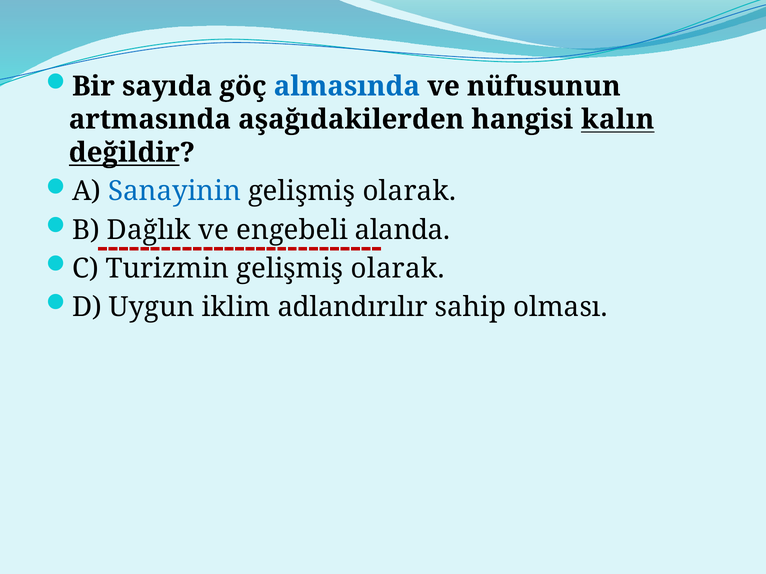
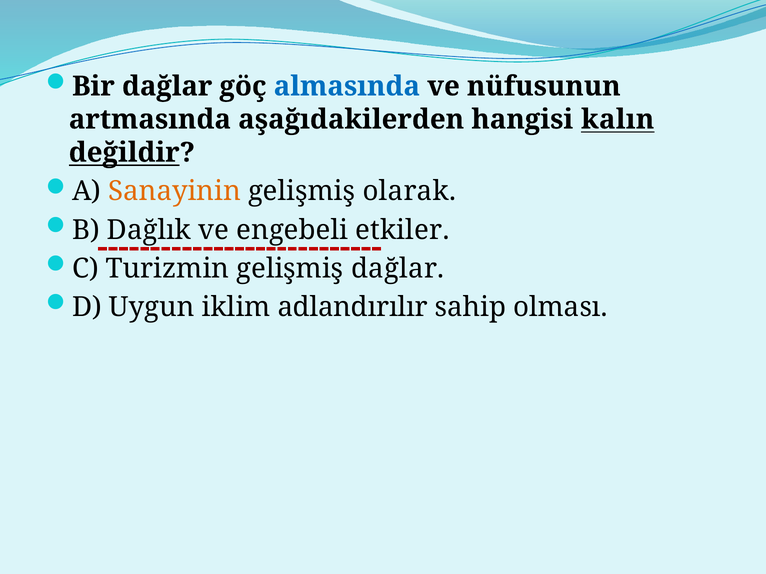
Bir sayıda: sayıda -> dağlar
Sanayinin colour: blue -> orange
alanda: alanda -> etkiler
olarak at (398, 269): olarak -> dağlar
